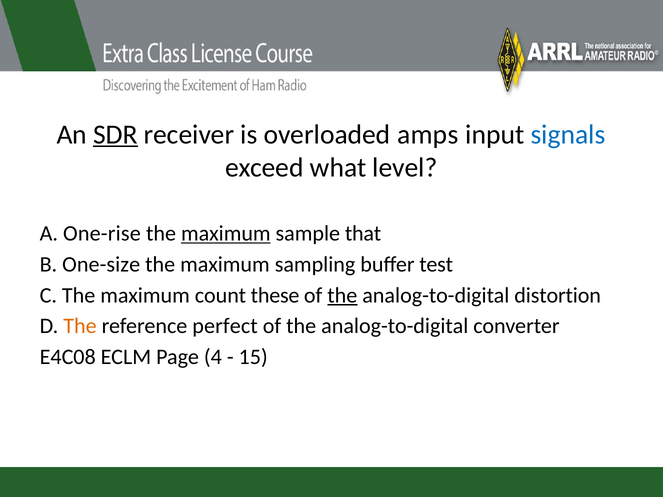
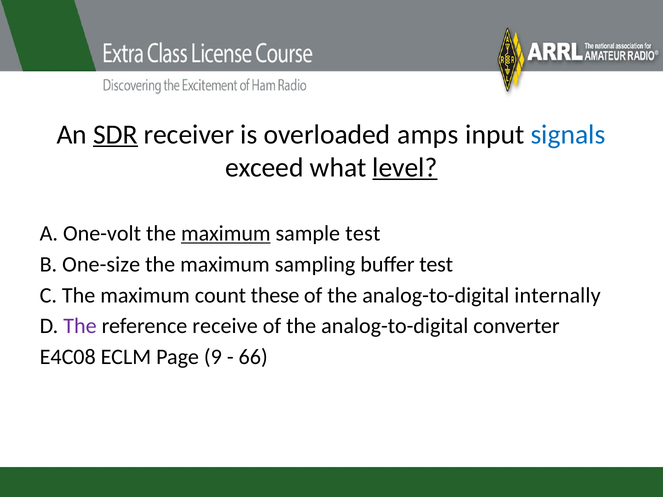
level underline: none -> present
One-rise: One-rise -> One-volt
sample that: that -> test
the at (342, 295) underline: present -> none
distortion: distortion -> internally
The at (80, 326) colour: orange -> purple
perfect: perfect -> receive
4: 4 -> 9
15: 15 -> 66
